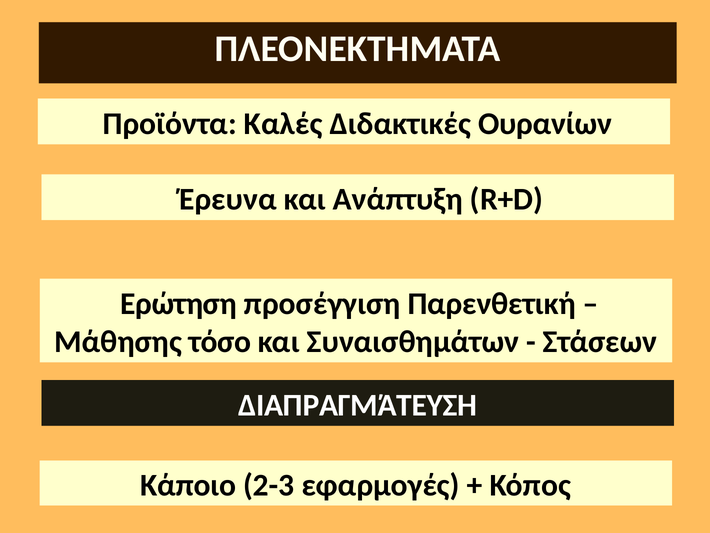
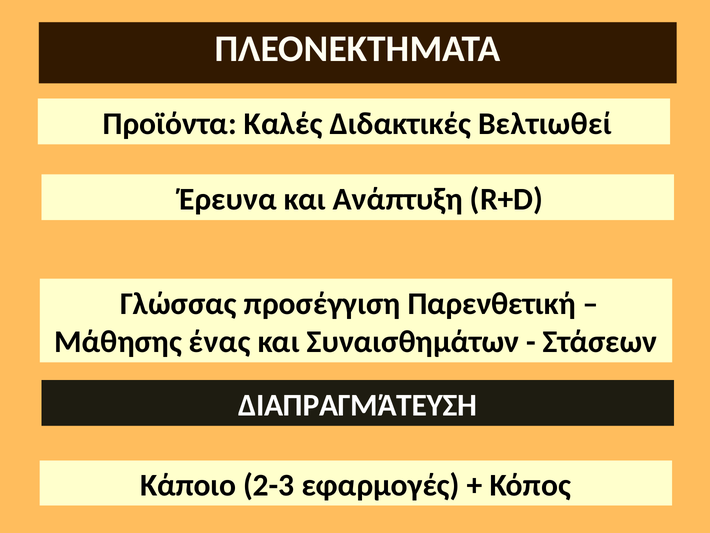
Ουρανίων: Ουρανίων -> Βελτιωθεί
Ερώτηση: Ερώτηση -> Γλώσσας
τόσο: τόσο -> ένας
